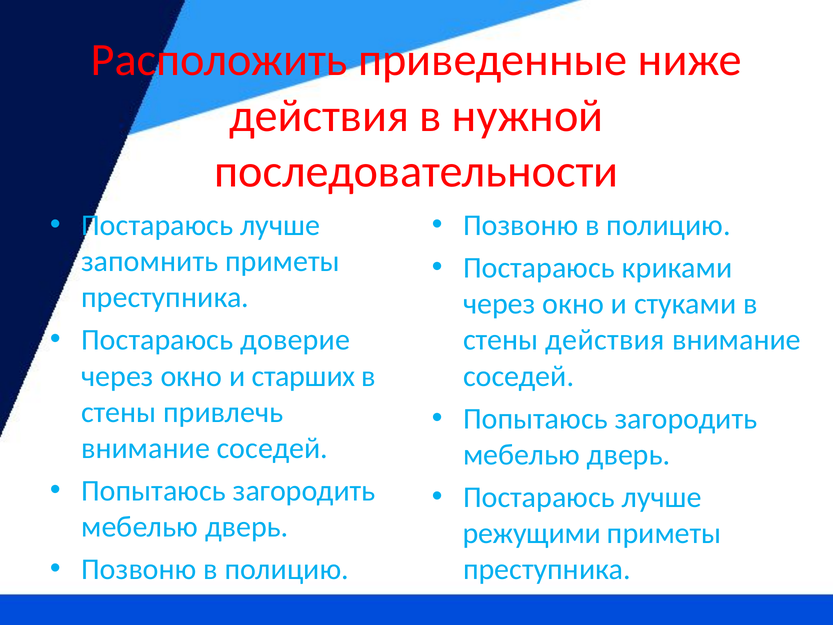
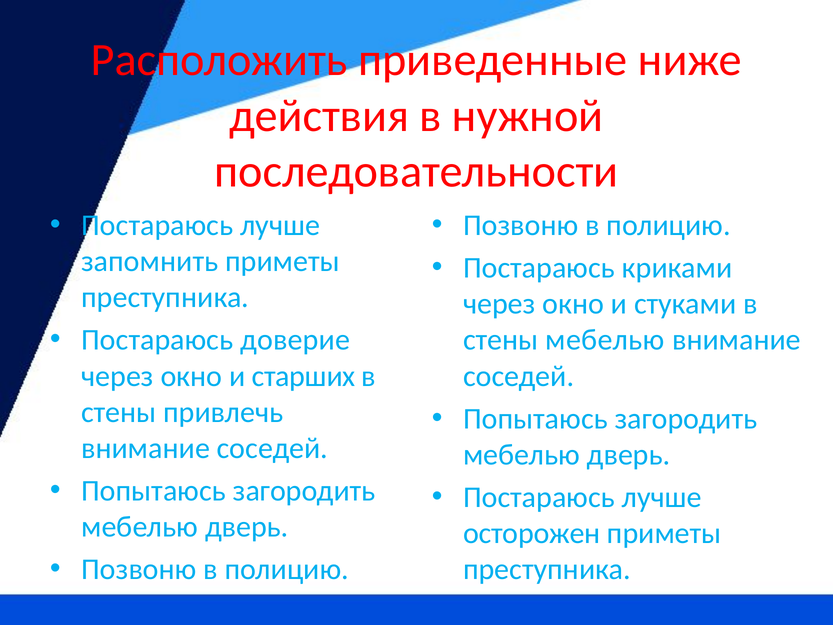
стены действия: действия -> мебелью
режущими: режущими -> осторожен
